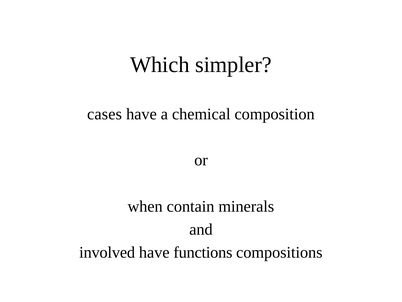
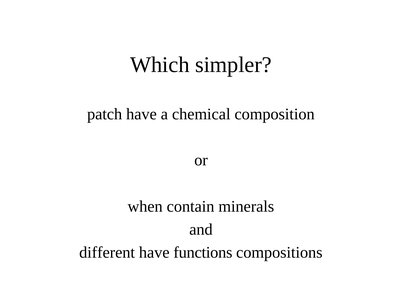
cases: cases -> patch
involved: involved -> different
